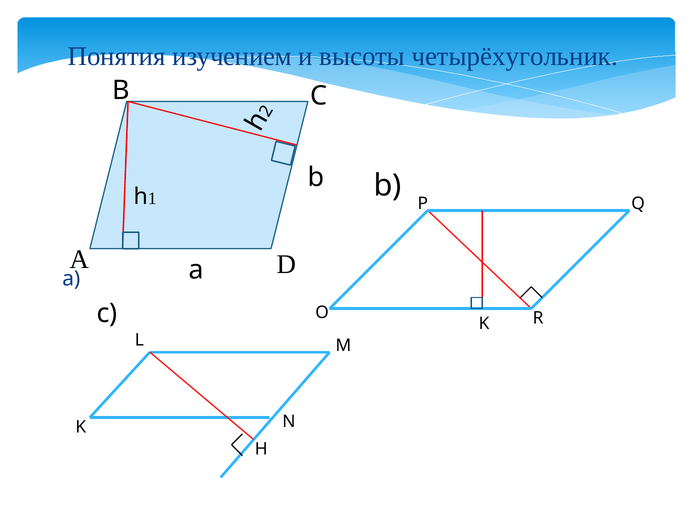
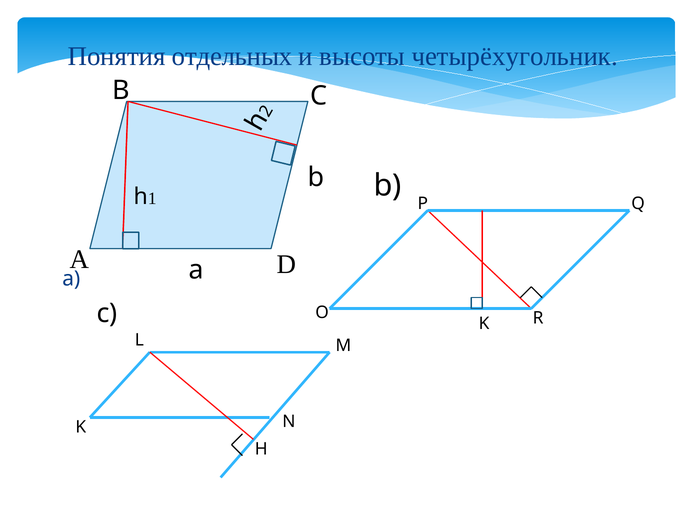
изучением: изучением -> отдельных
